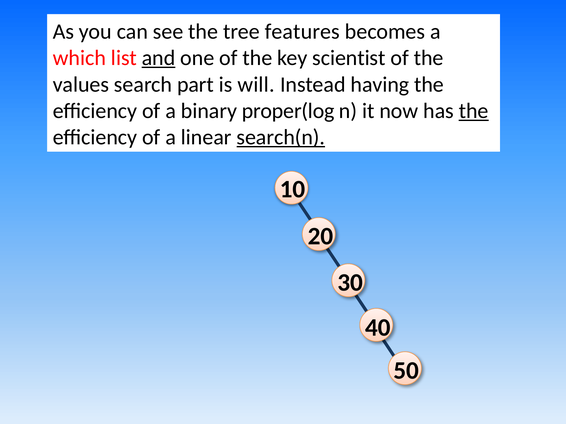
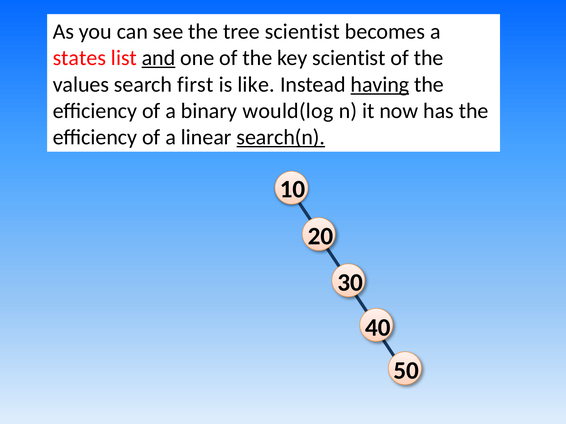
tree features: features -> scientist
which: which -> states
part: part -> first
will: will -> like
having underline: none -> present
proper(log: proper(log -> would(log
the at (474, 111) underline: present -> none
